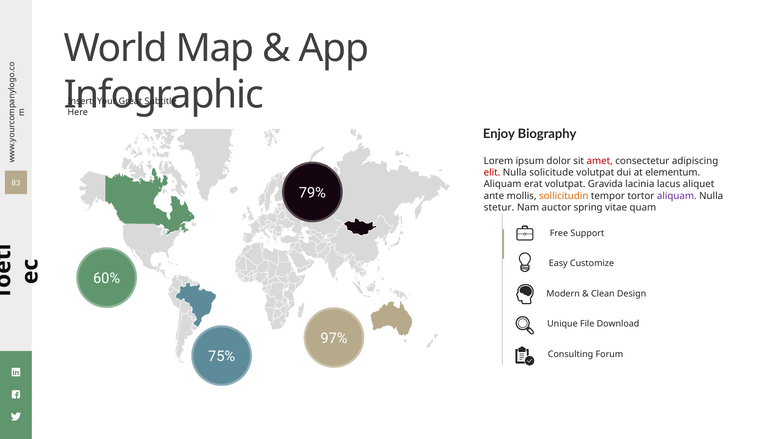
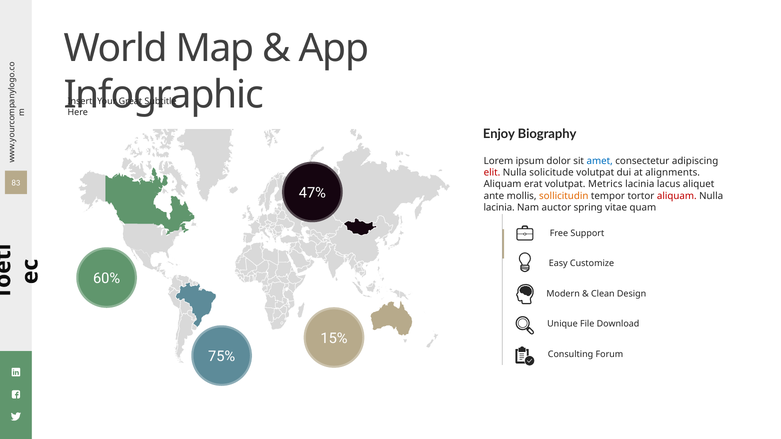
amet colour: red -> blue
elementum: elementum -> alignments
Gravida: Gravida -> Metrics
79%: 79% -> 47%
aliquam at (677, 196) colour: purple -> red
stetur at (499, 208): stetur -> lacinia
97%: 97% -> 15%
